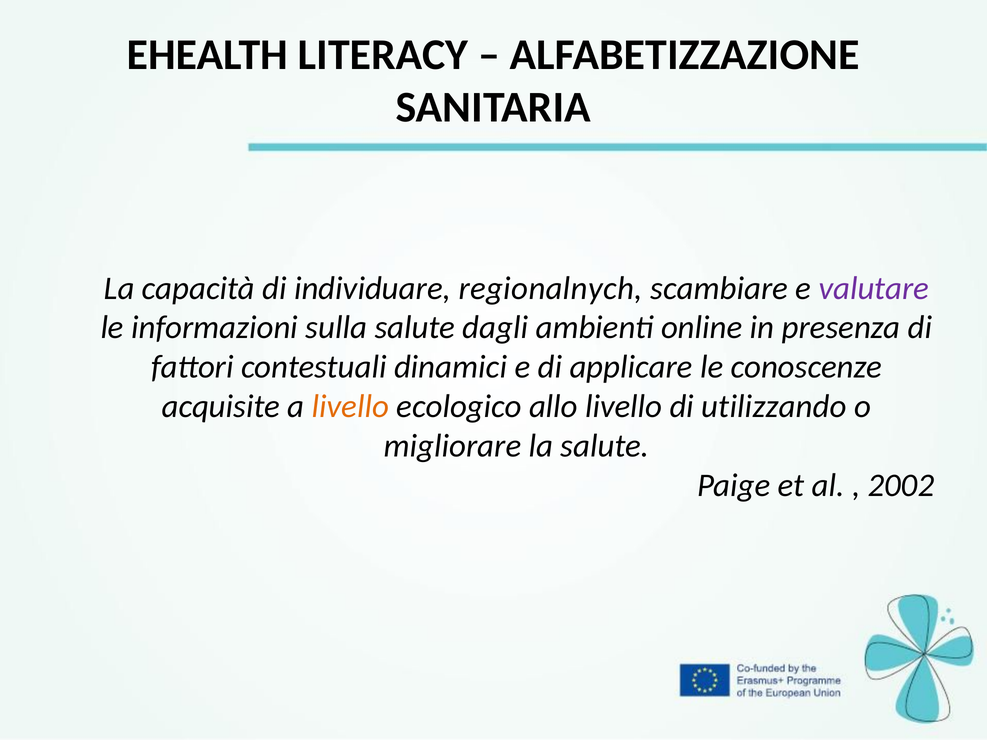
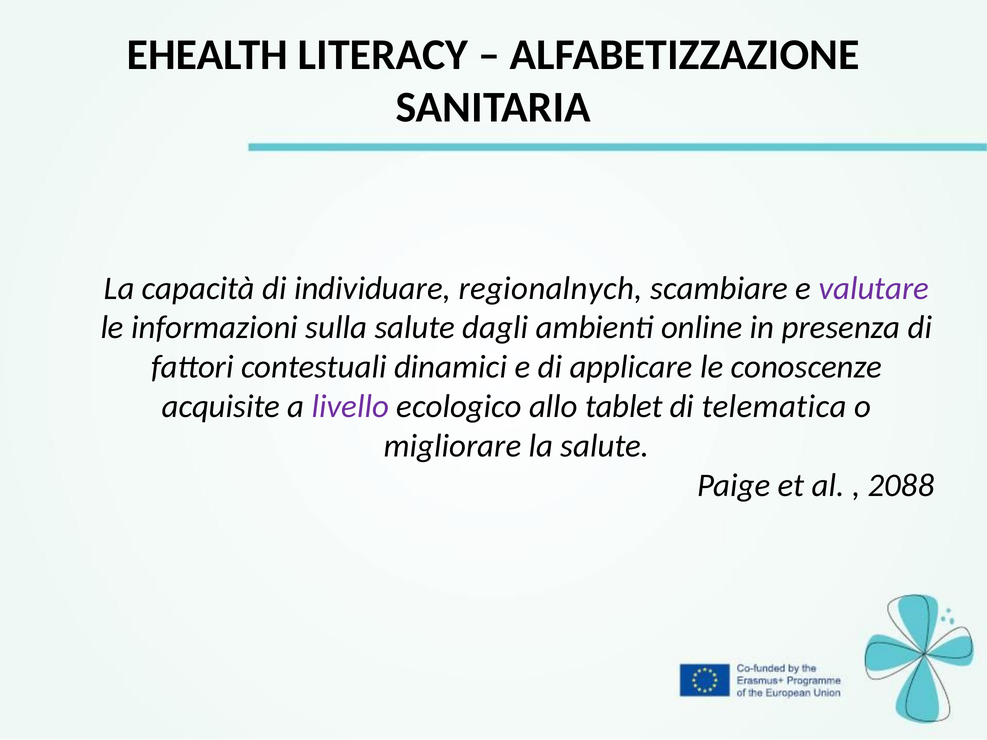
livello at (350, 407) colour: orange -> purple
allo livello: livello -> tablet
utilizzando: utilizzando -> telematica
2002: 2002 -> 2088
